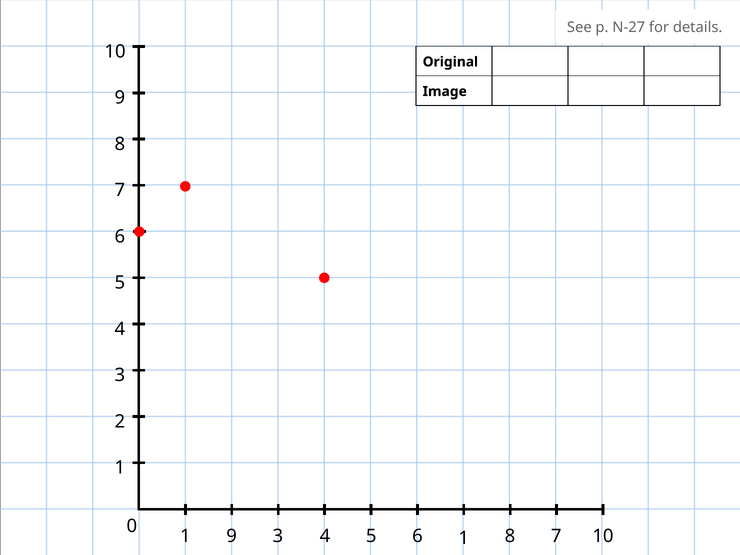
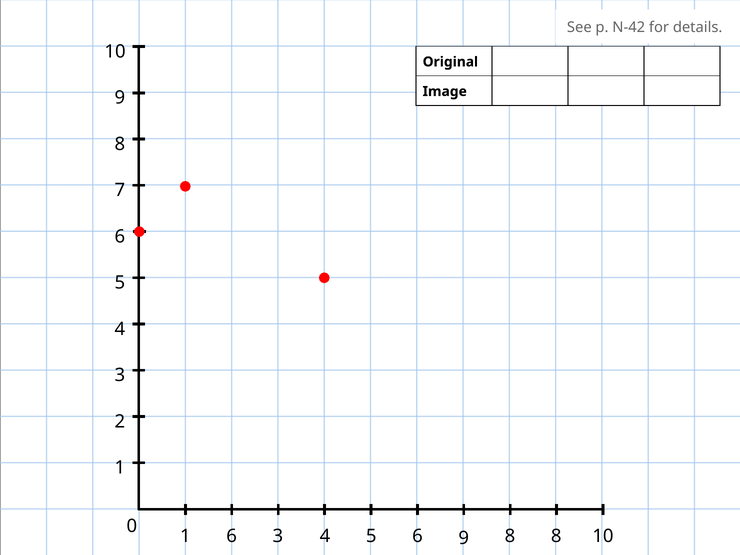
N-27: N-27 -> N-42
1 9: 9 -> 6
6 1: 1 -> 9
8 7: 7 -> 8
